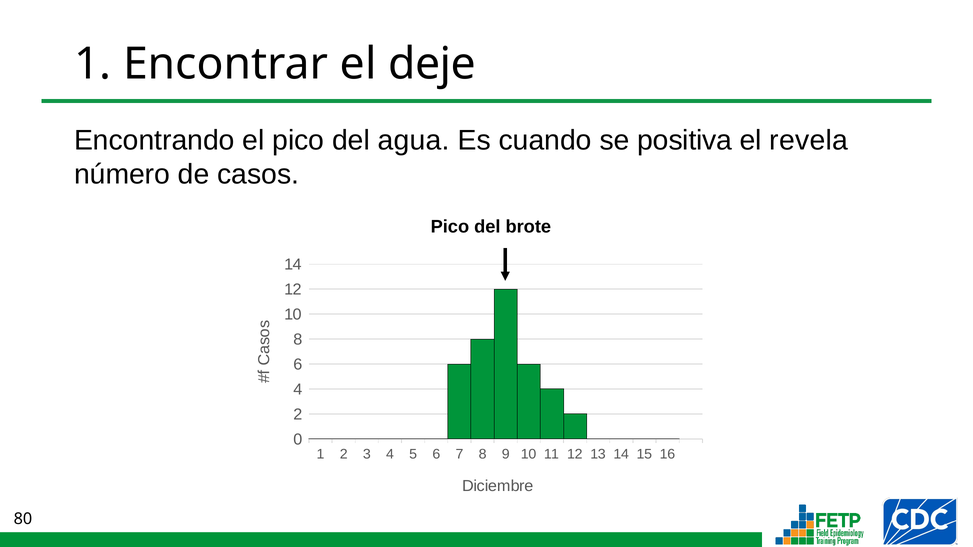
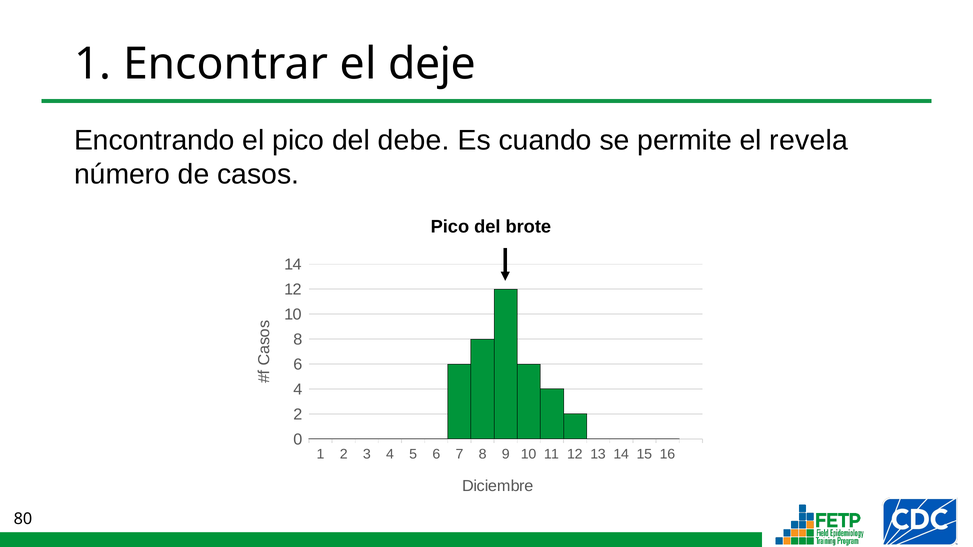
agua: agua -> debe
positiva: positiva -> permite
